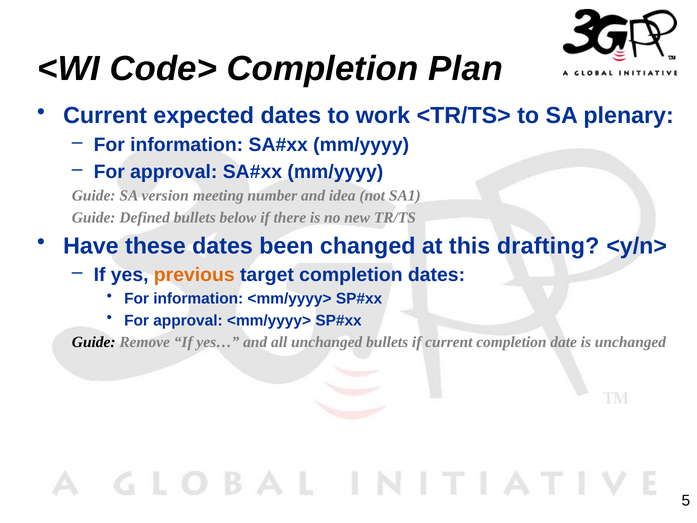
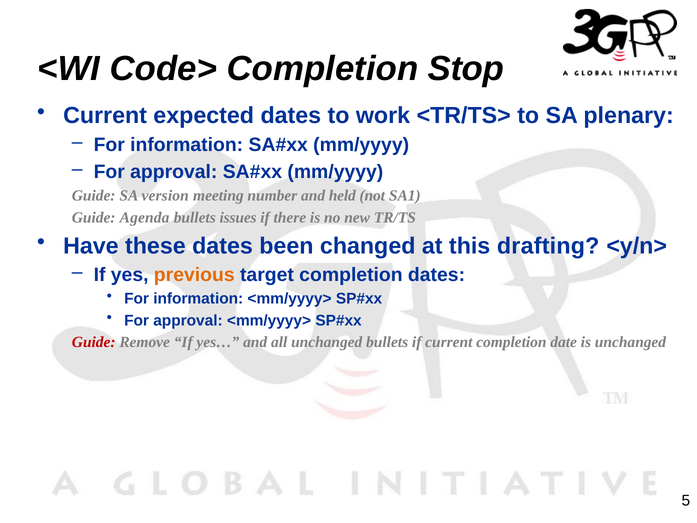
Plan: Plan -> Stop
idea: idea -> held
Defined: Defined -> Agenda
below: below -> issues
Guide at (94, 342) colour: black -> red
